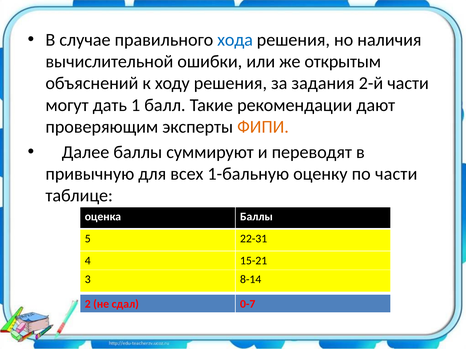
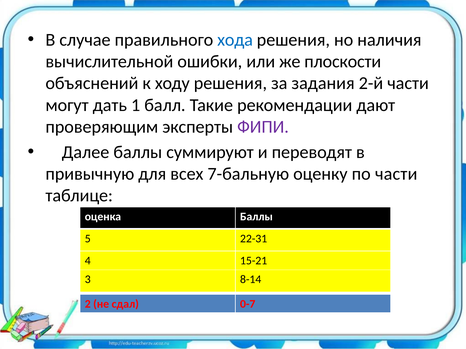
открытым: открытым -> плоскости
ФИПИ colour: orange -> purple
1-бальную: 1-бальную -> 7-бальную
